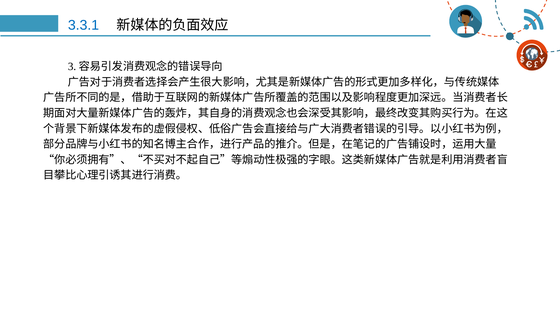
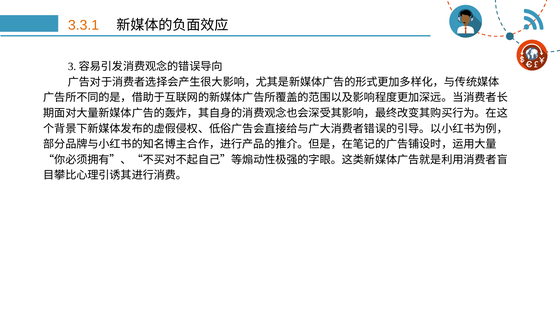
3.3.1 colour: blue -> orange
